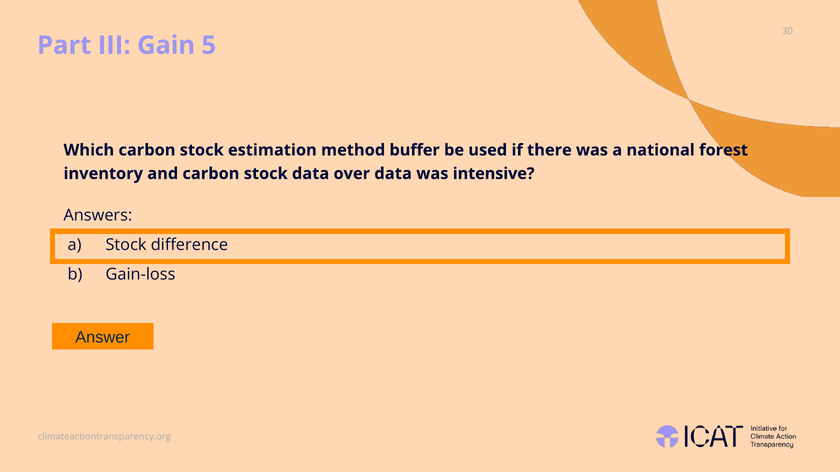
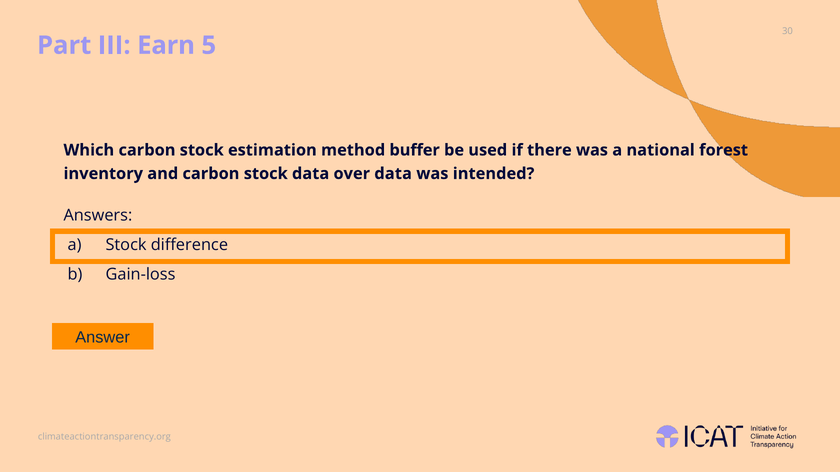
Gain: Gain -> Earn
intensive: intensive -> intended
